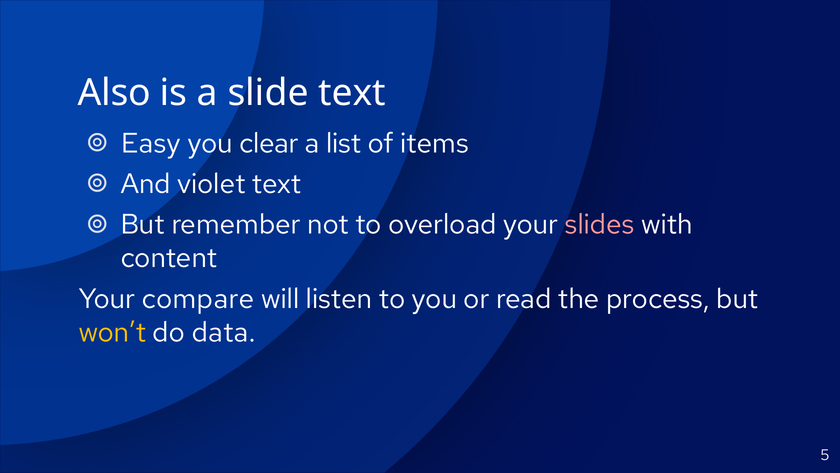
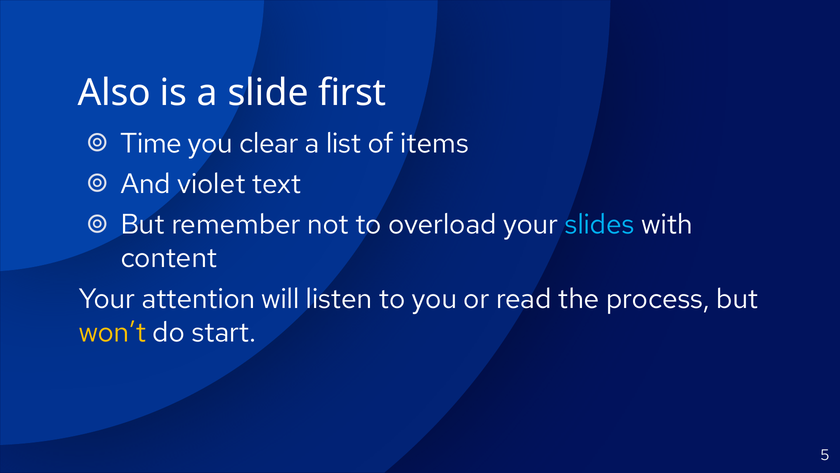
slide text: text -> first
Easy: Easy -> Time
slides colour: pink -> light blue
compare: compare -> attention
data: data -> start
